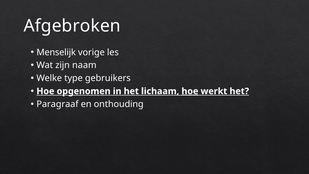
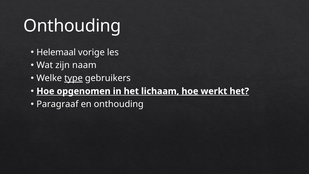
Afgebroken at (72, 26): Afgebroken -> Onthouding
Menselijk: Menselijk -> Helemaal
type underline: none -> present
